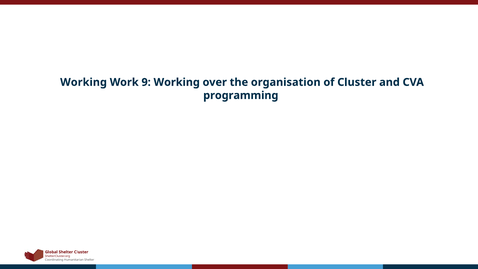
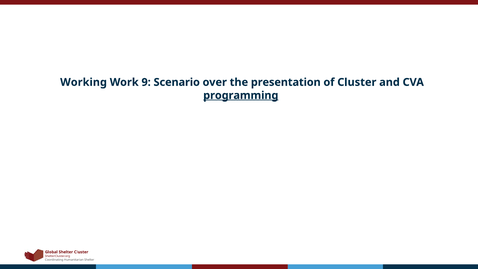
9 Working: Working -> Scenario
organisation: organisation -> presentation
programming underline: none -> present
